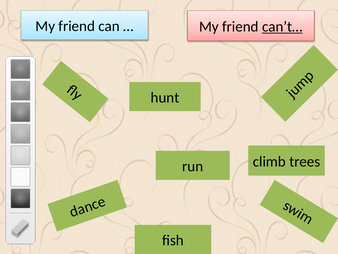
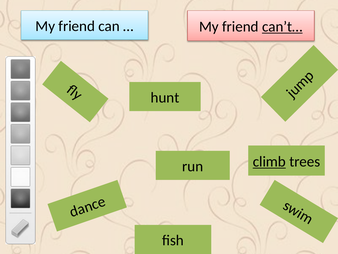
climb underline: none -> present
